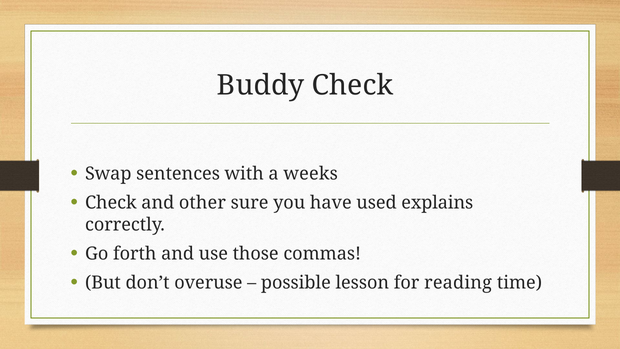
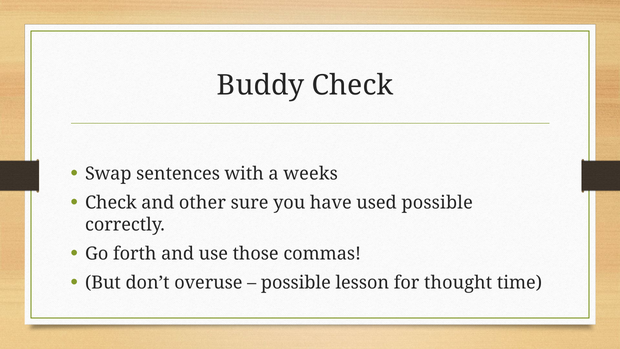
used explains: explains -> possible
reading: reading -> thought
